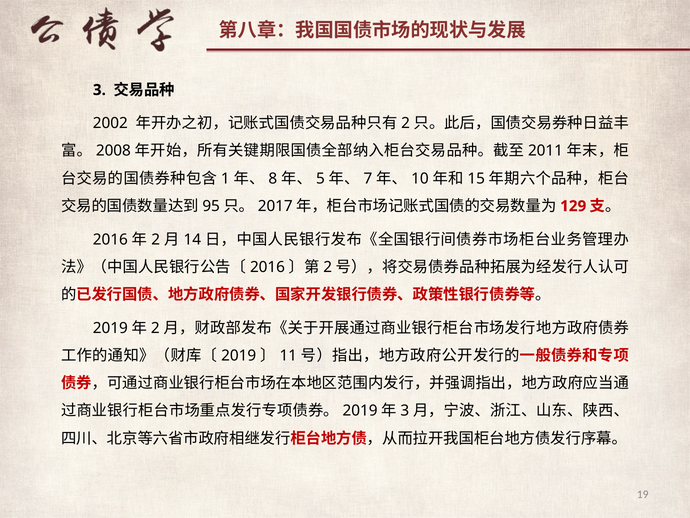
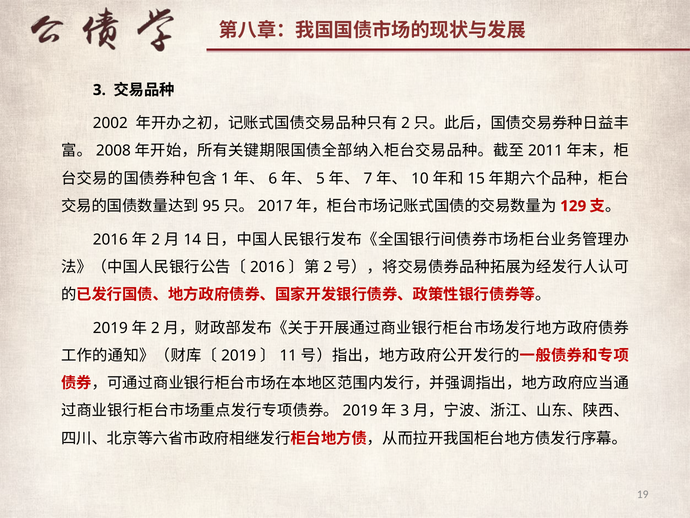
8: 8 -> 6
